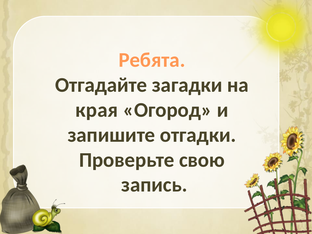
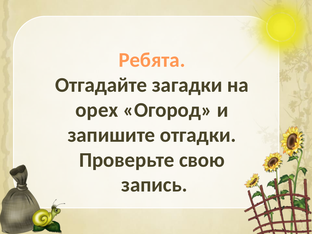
края: края -> орех
